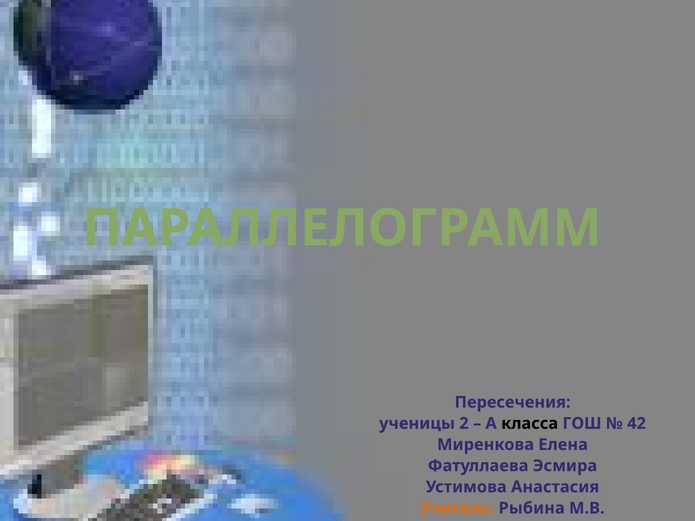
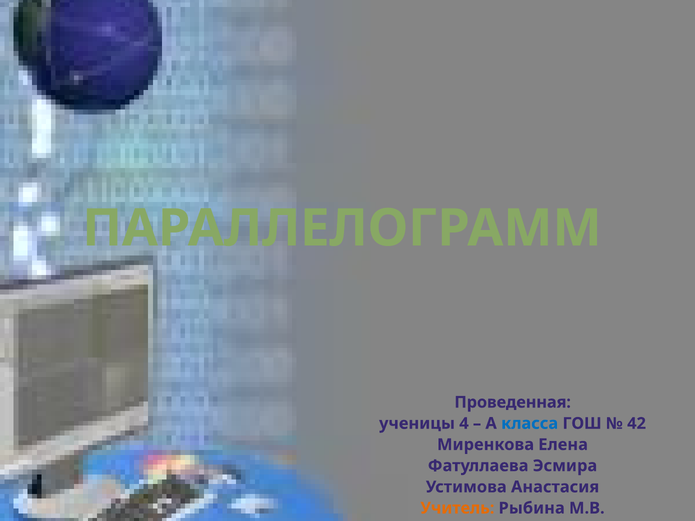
Пересечения: Пересечения -> Проведенная
2: 2 -> 4
класса colour: black -> blue
